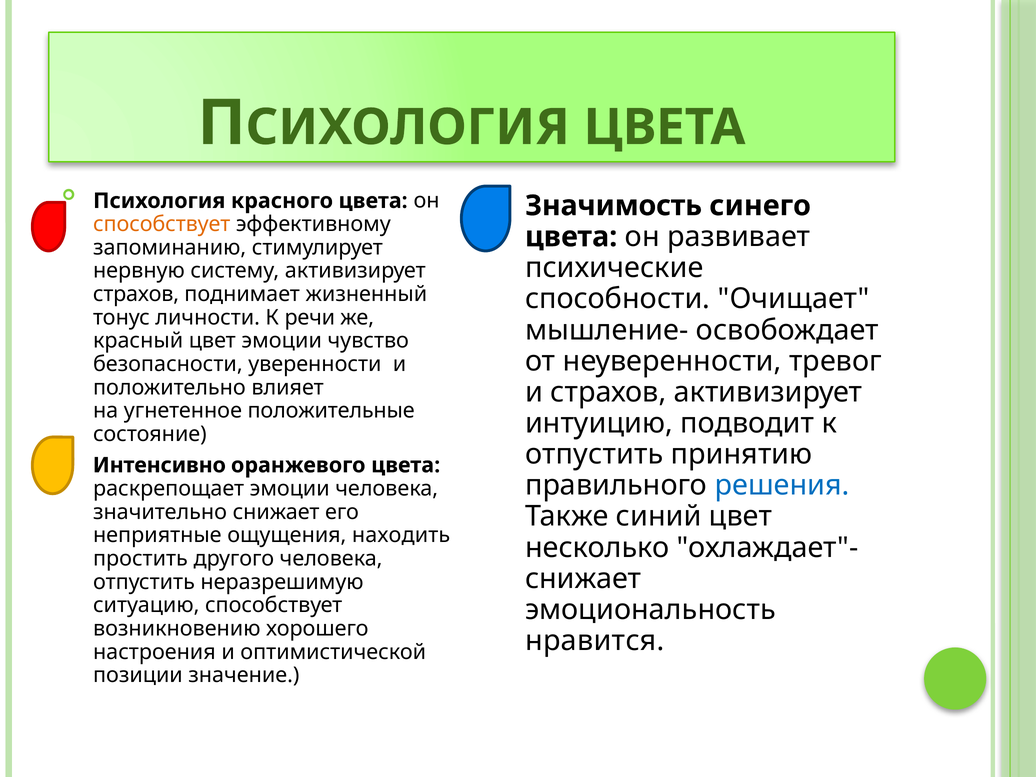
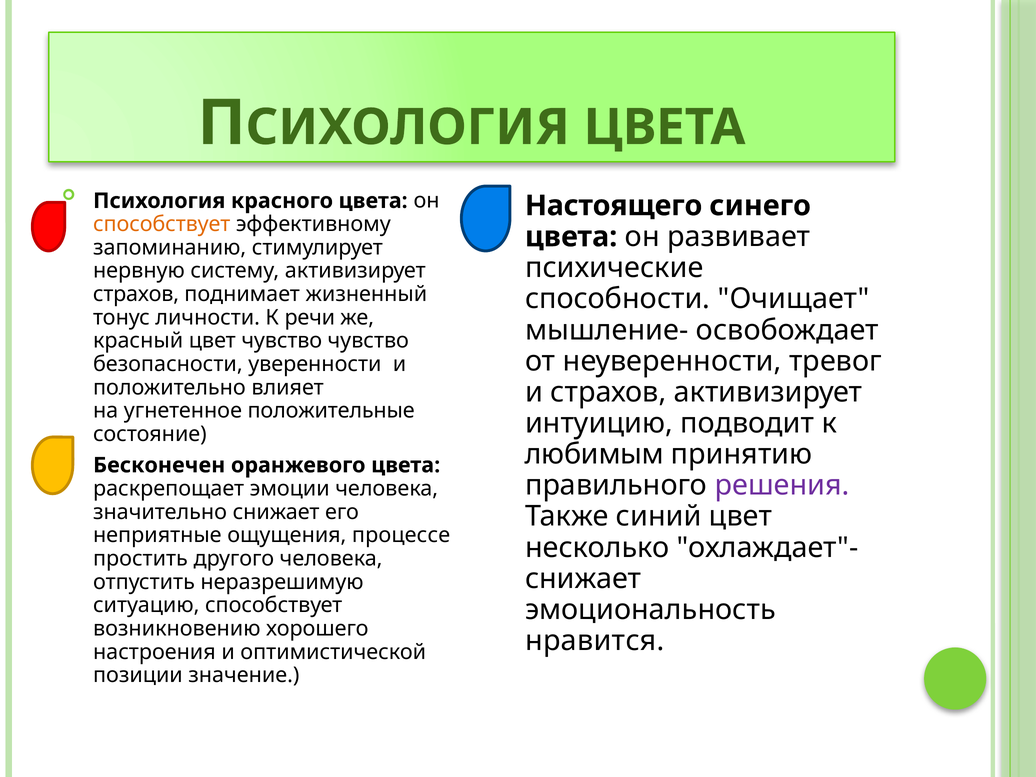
Значимость: Значимость -> Настоящего
цвет эмоции: эмоции -> чувство
отпустить at (594, 454): отпустить -> любимым
Интенсивно: Интенсивно -> Бесконечен
решения colour: blue -> purple
находить: находить -> процессе
